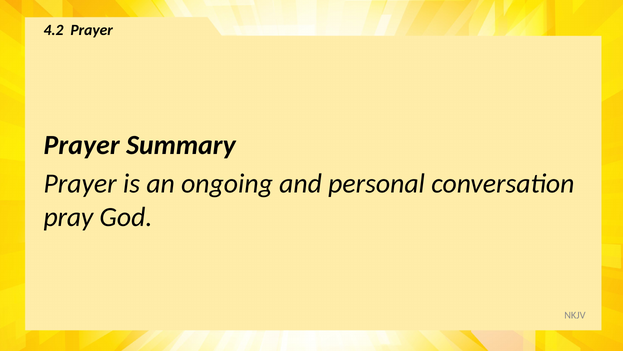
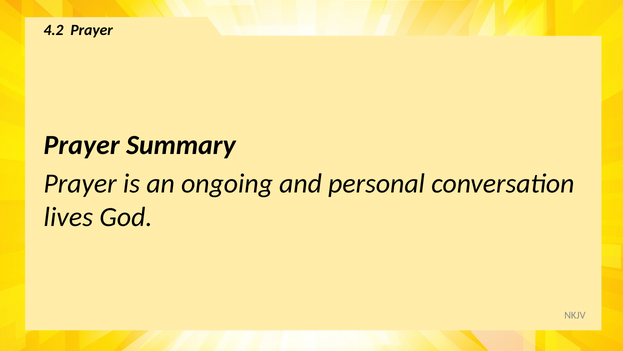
pray: pray -> lives
